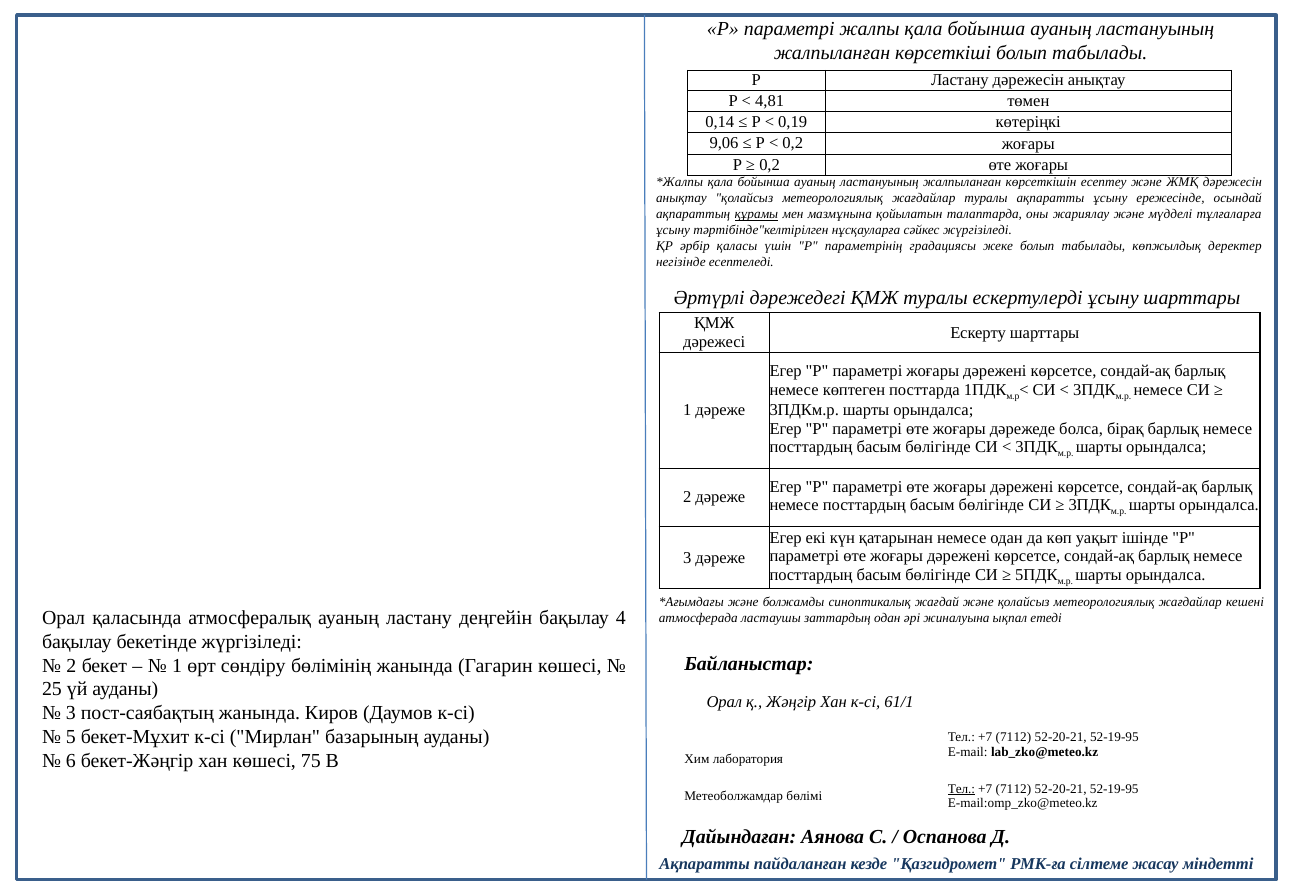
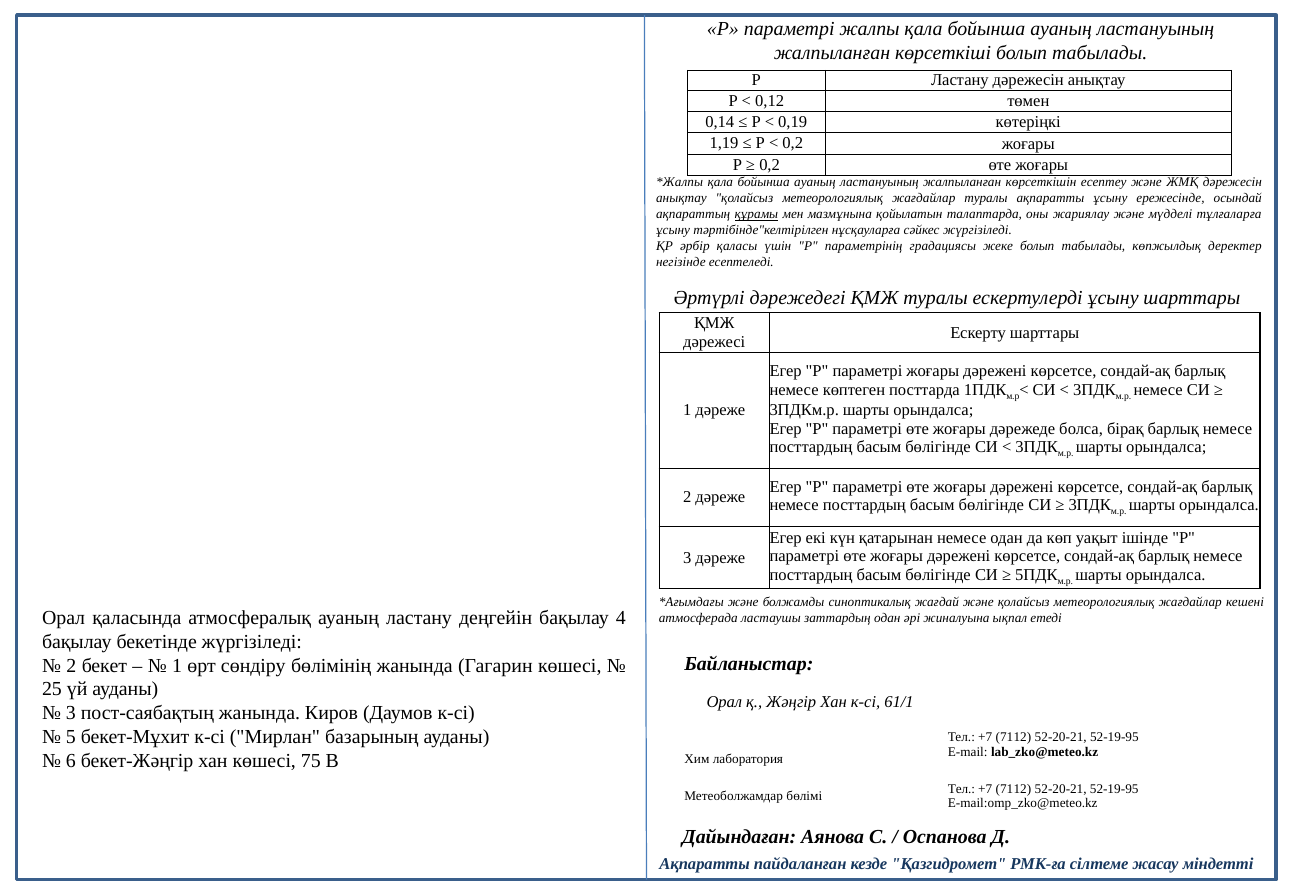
4,81: 4,81 -> 0,12
9,06: 9,06 -> 1,19
Тел at (961, 789) underline: present -> none
